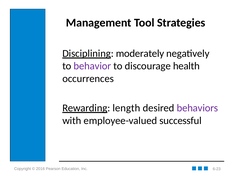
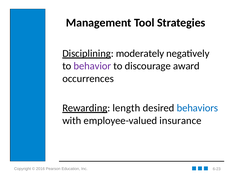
health: health -> award
behaviors colour: purple -> blue
successful: successful -> insurance
